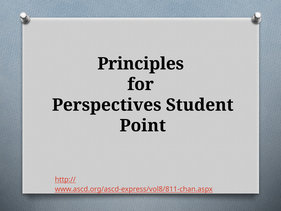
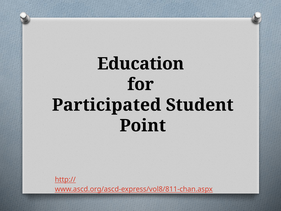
Principles: Principles -> Education
Perspectives: Perspectives -> Participated
